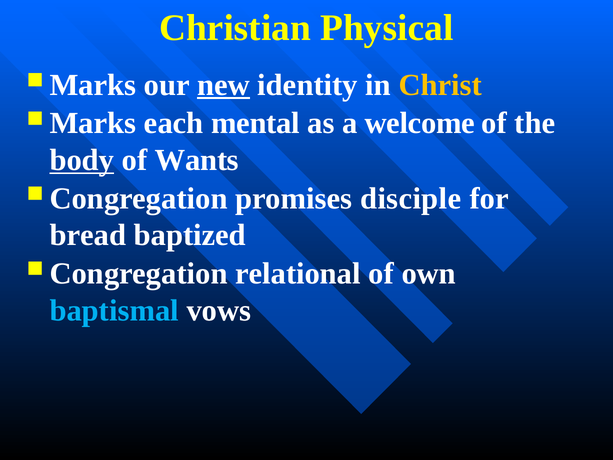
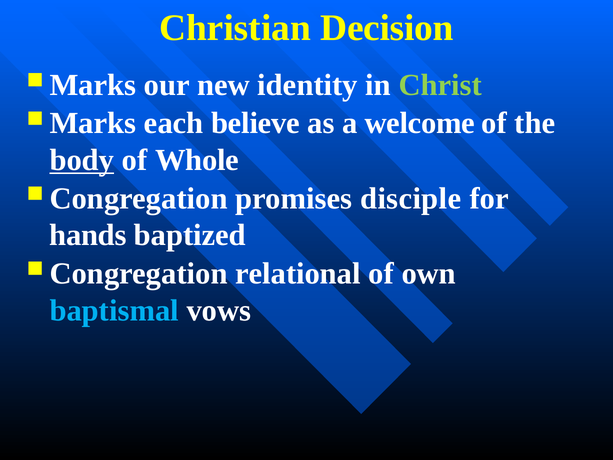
Physical: Physical -> Decision
new underline: present -> none
Christ colour: yellow -> light green
mental: mental -> believe
Wants: Wants -> Whole
bread: bread -> hands
